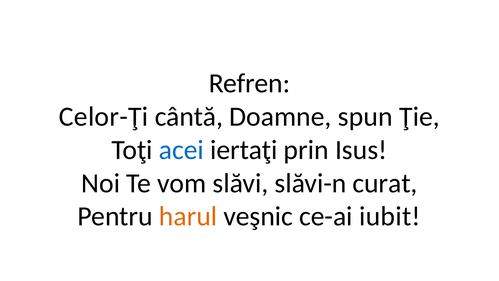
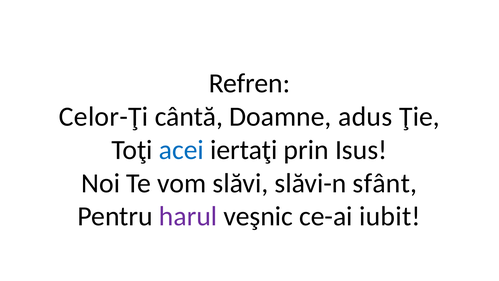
spun: spun -> adus
curat: curat -> sfânt
harul colour: orange -> purple
